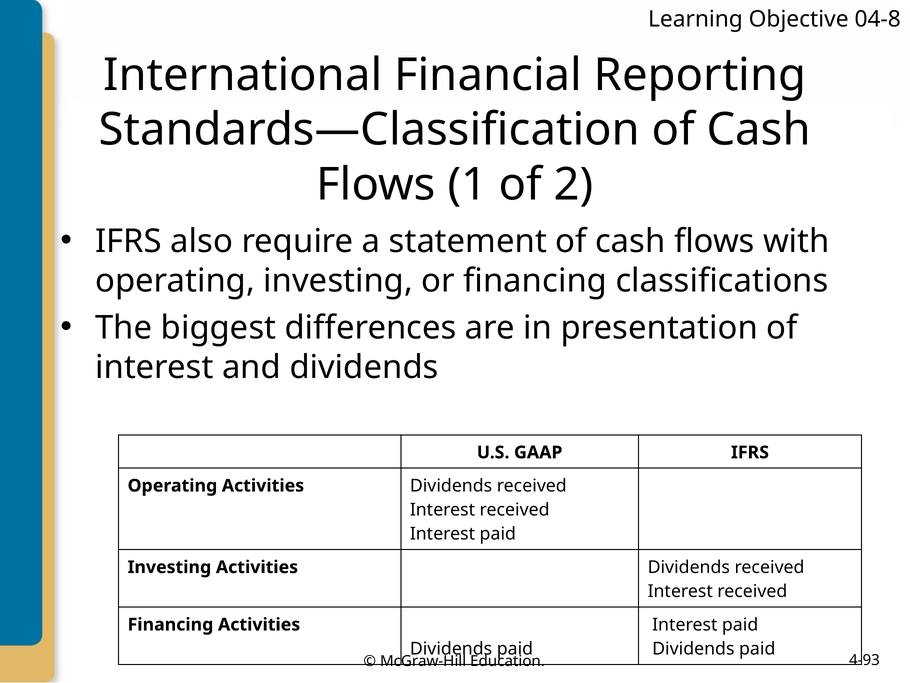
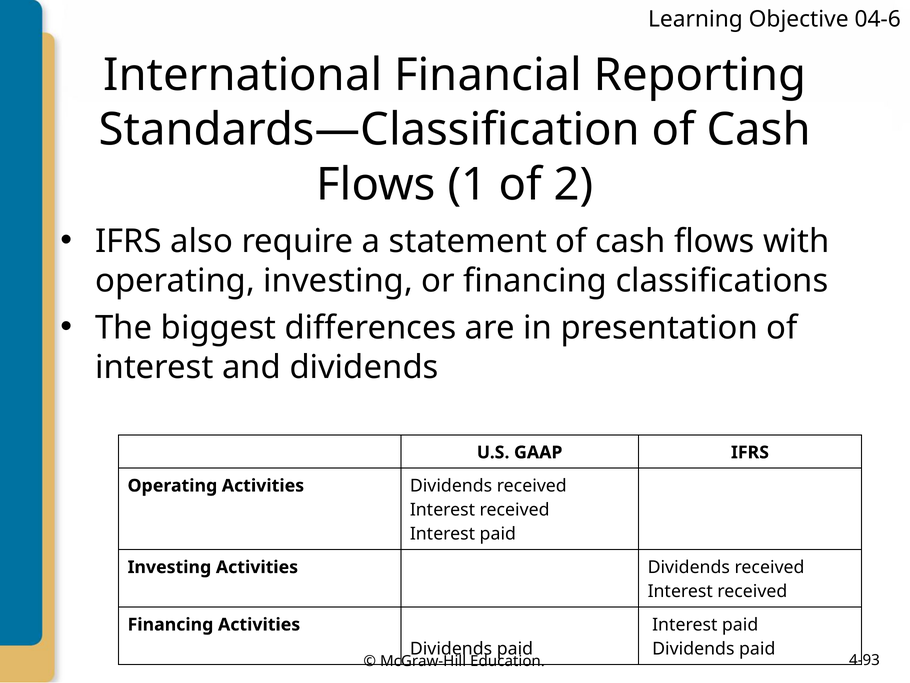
04-8: 04-8 -> 04-6
